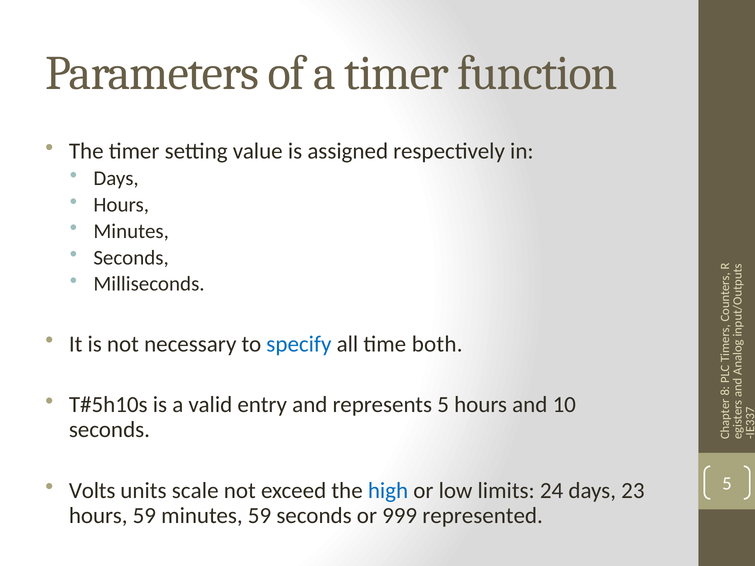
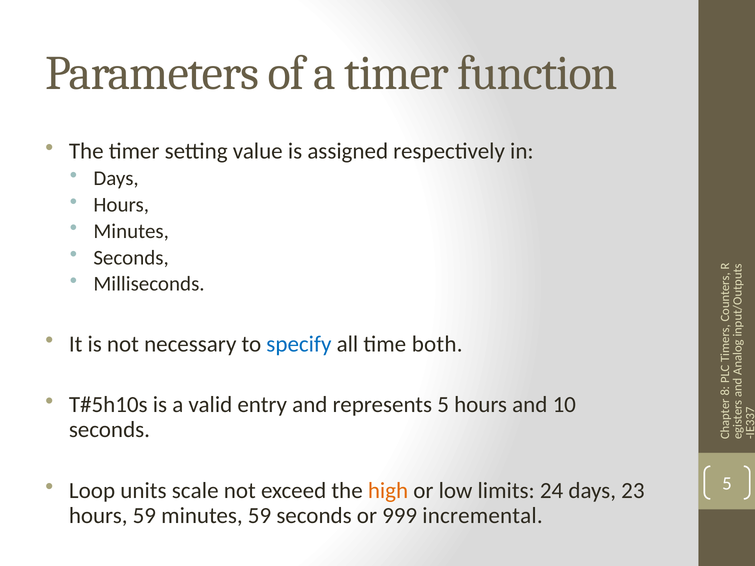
Volts: Volts -> Loop
high colour: blue -> orange
represented: represented -> incremental
